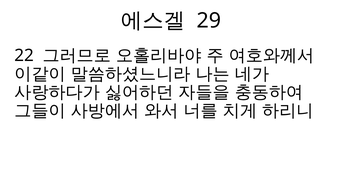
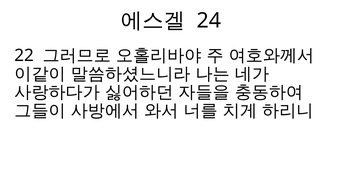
29: 29 -> 24
